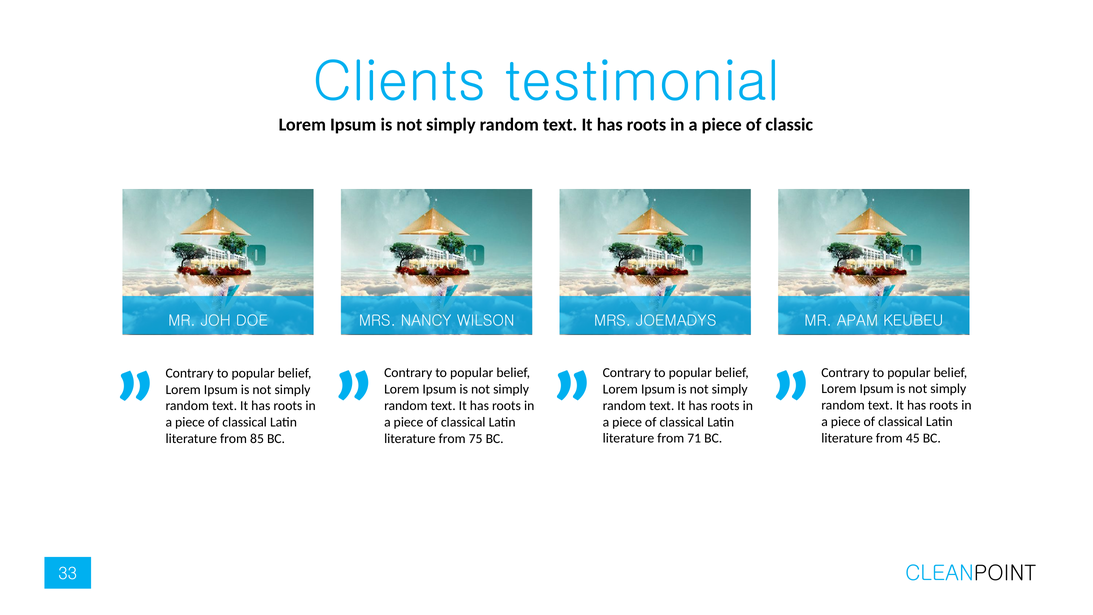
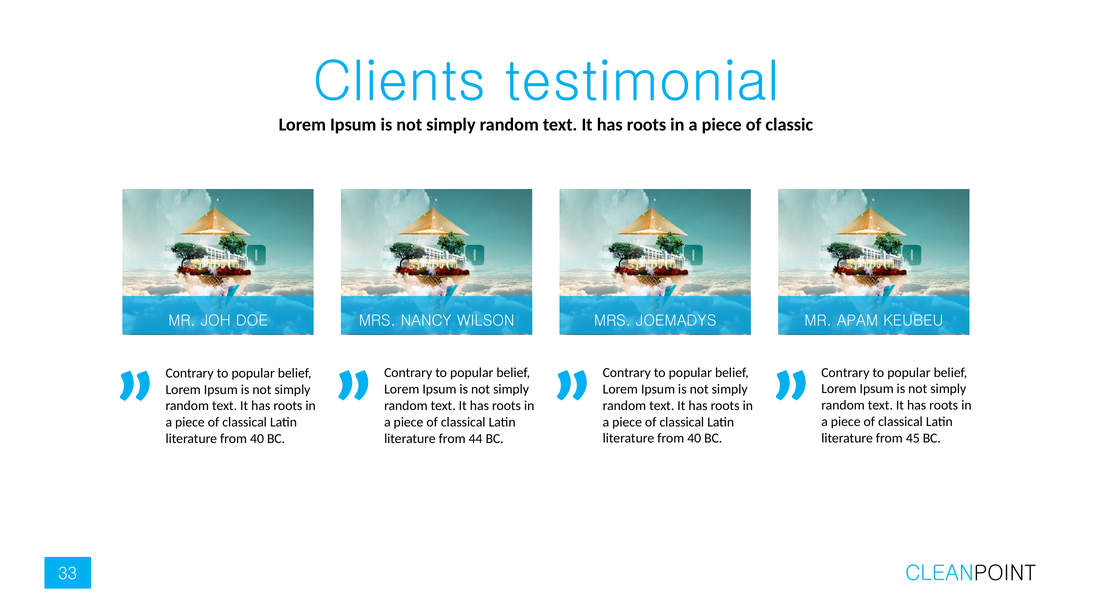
71 at (694, 438): 71 -> 40
75: 75 -> 44
85 at (257, 439): 85 -> 40
